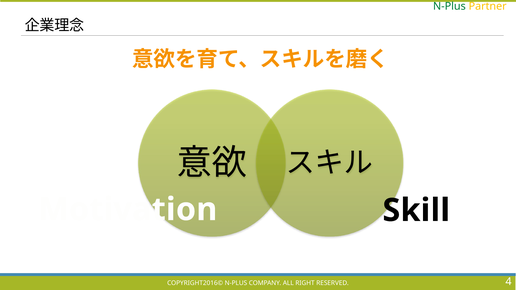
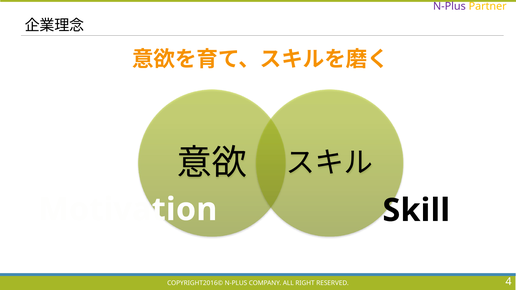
N-Plus at (449, 6) colour: green -> purple
